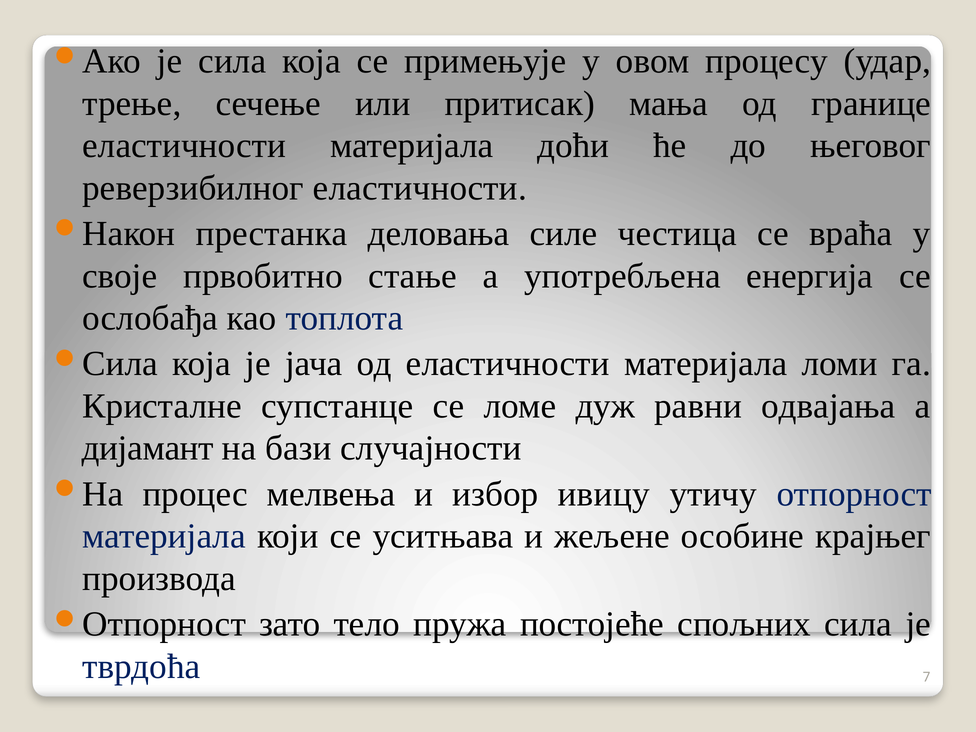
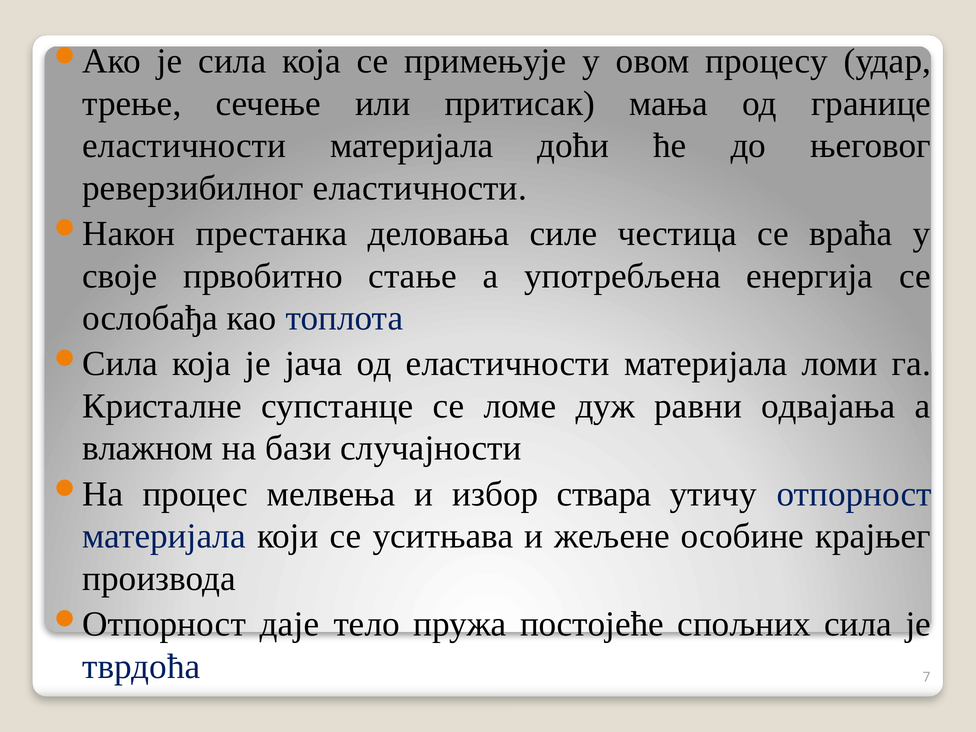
дијамант: дијамант -> влажном
ивицу: ивицу -> ствара
зато: зато -> даје
